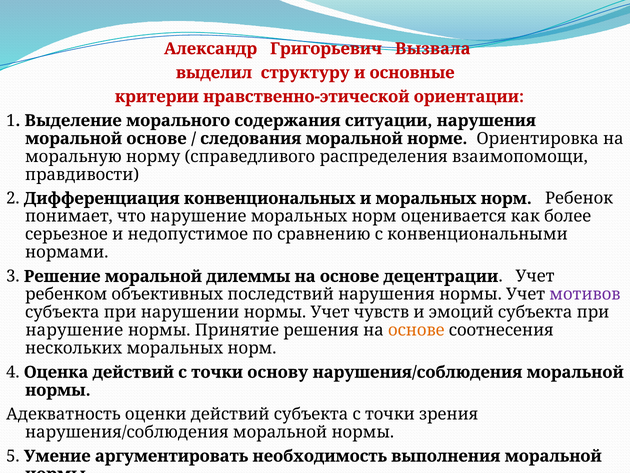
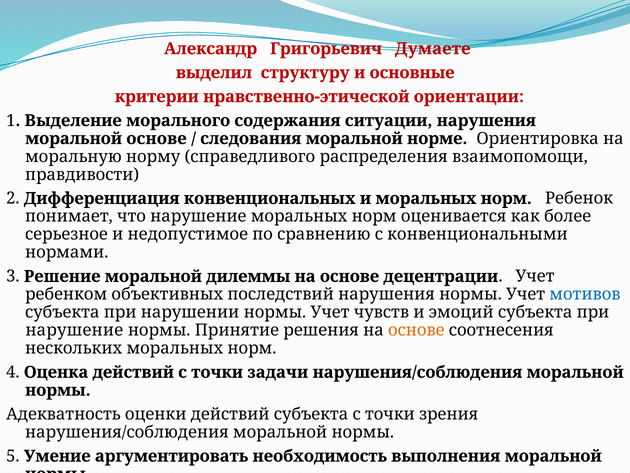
Вызвала: Вызвала -> Думаете
мотивов colour: purple -> blue
основу: основу -> задачи
